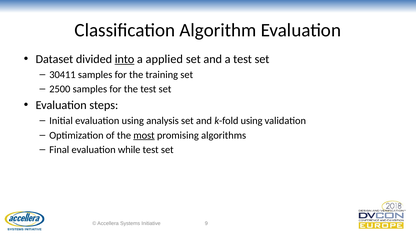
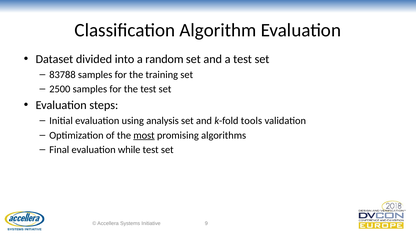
into underline: present -> none
applied: applied -> random
30411: 30411 -> 83788
k-fold using: using -> tools
